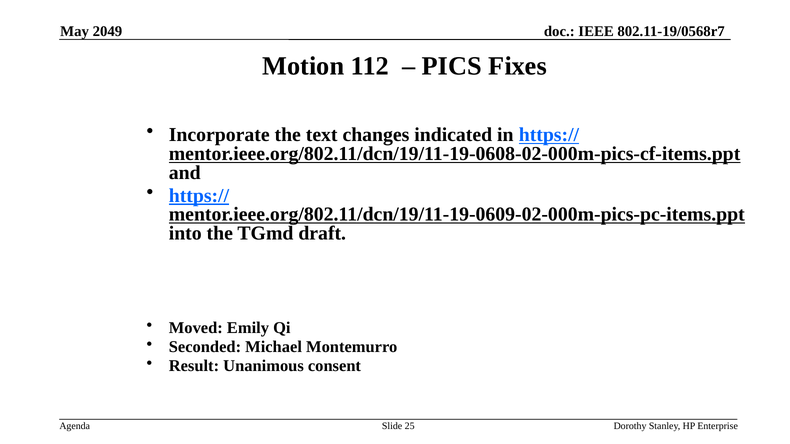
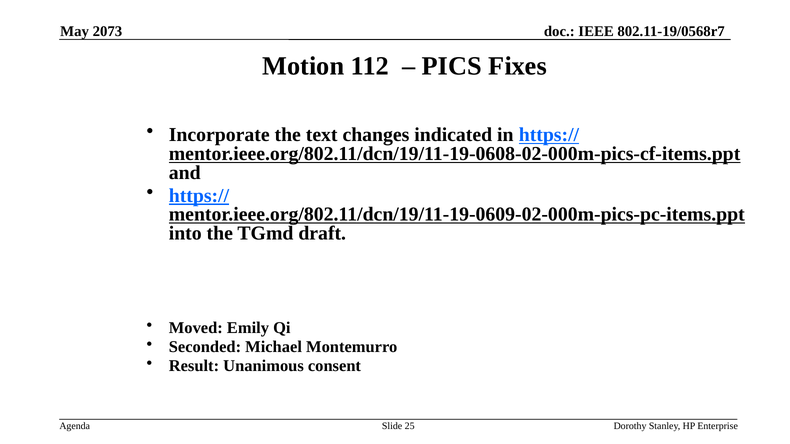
2049: 2049 -> 2073
